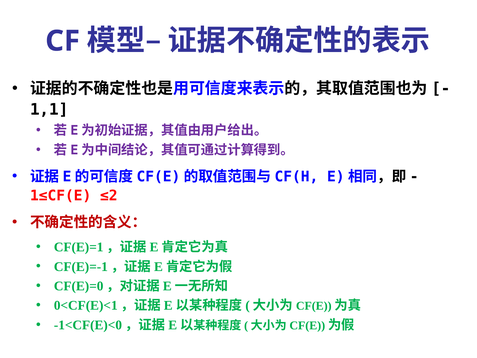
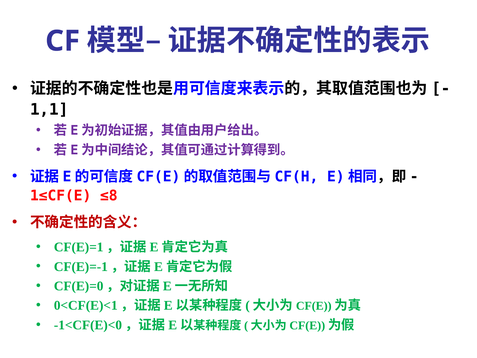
≤2: ≤2 -> ≤8
